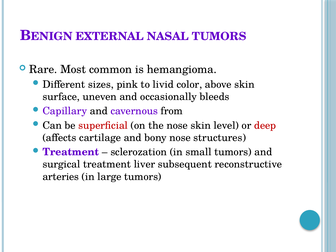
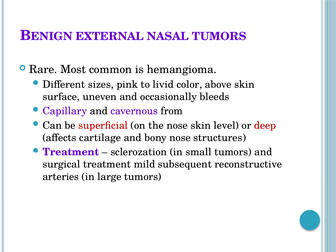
liver: liver -> mild
